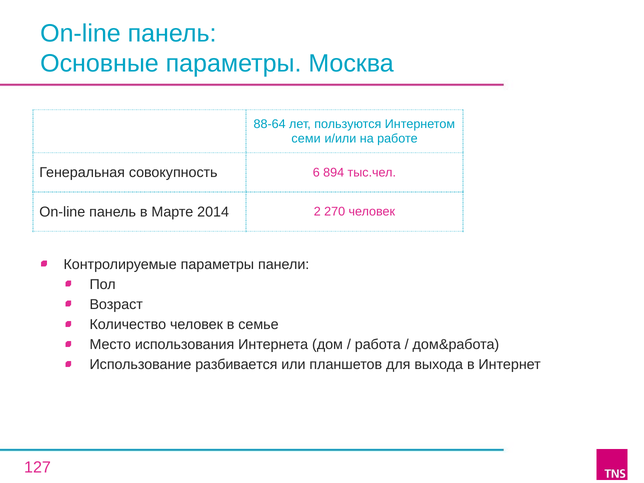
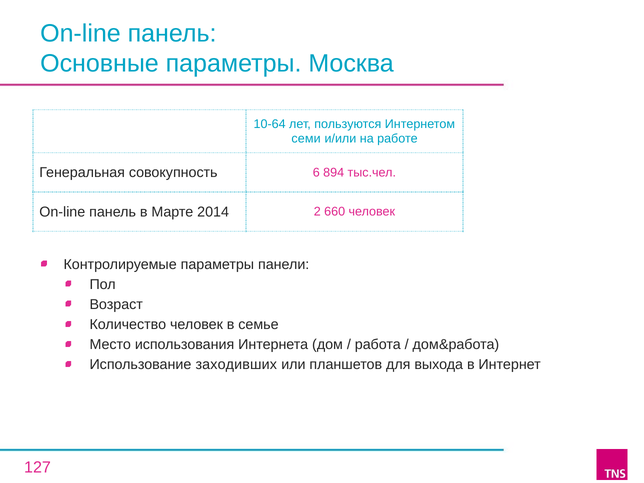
88-64: 88-64 -> 10-64
270: 270 -> 660
разбивается: разбивается -> заходивших
